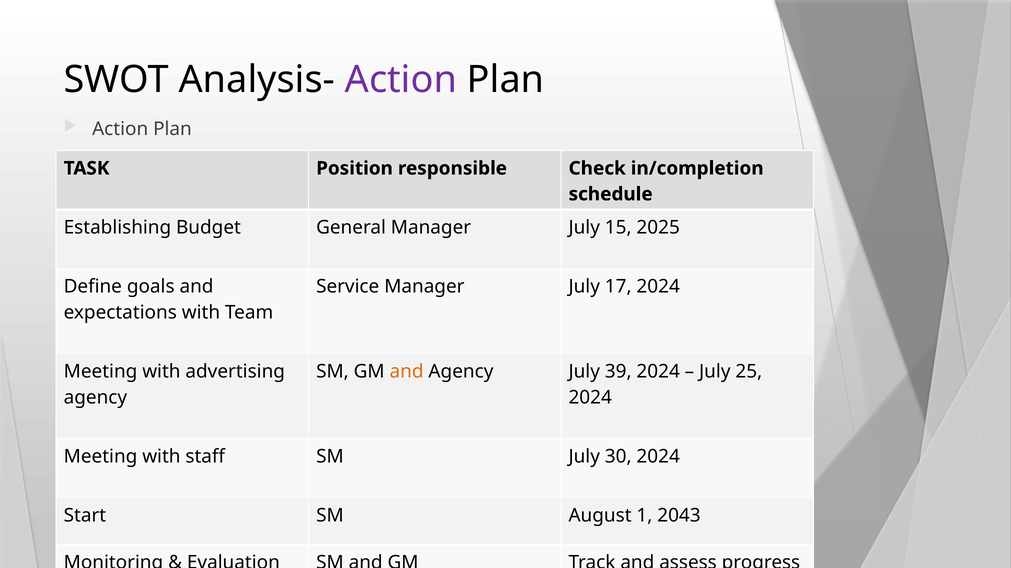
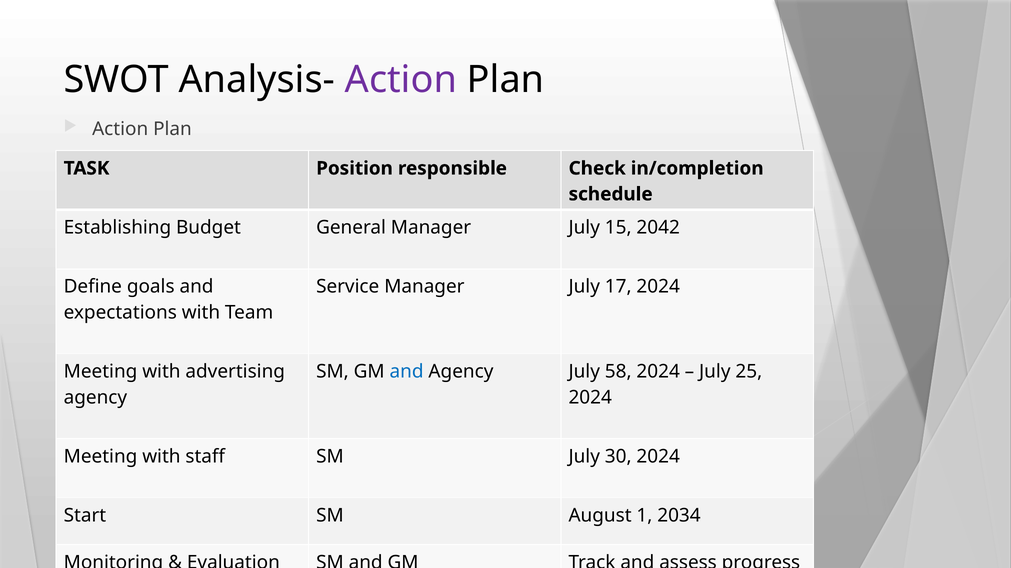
2025: 2025 -> 2042
and at (407, 372) colour: orange -> blue
39: 39 -> 58
2043: 2043 -> 2034
